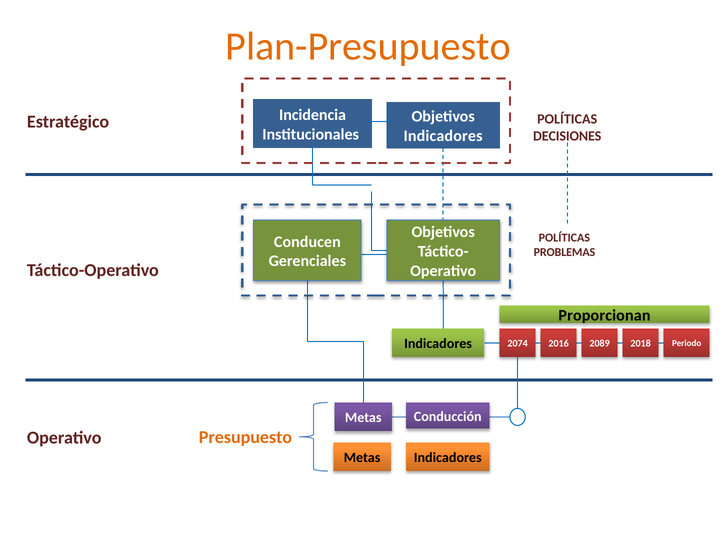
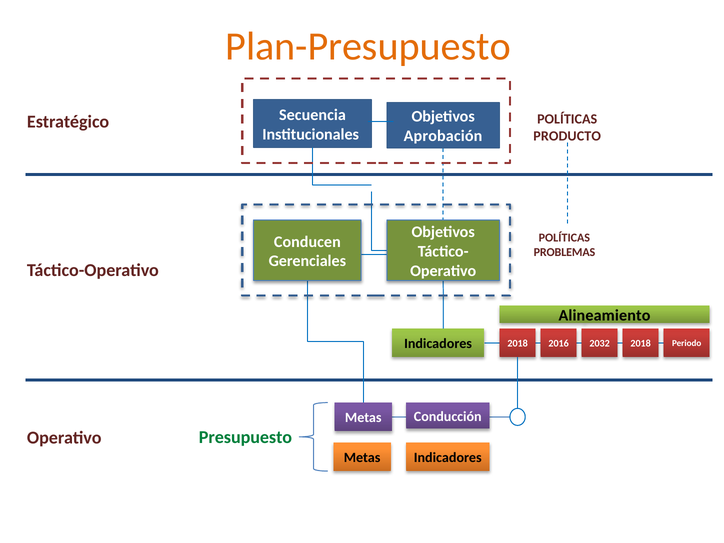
Incidencia: Incidencia -> Secuencia
Indicadores at (443, 136): Indicadores -> Aprobación
DECISIONES: DECISIONES -> PRODUCTO
Proporcionan: Proporcionan -> Alineamiento
Indicadores 2074: 2074 -> 2018
2089: 2089 -> 2032
Presupuesto colour: orange -> green
